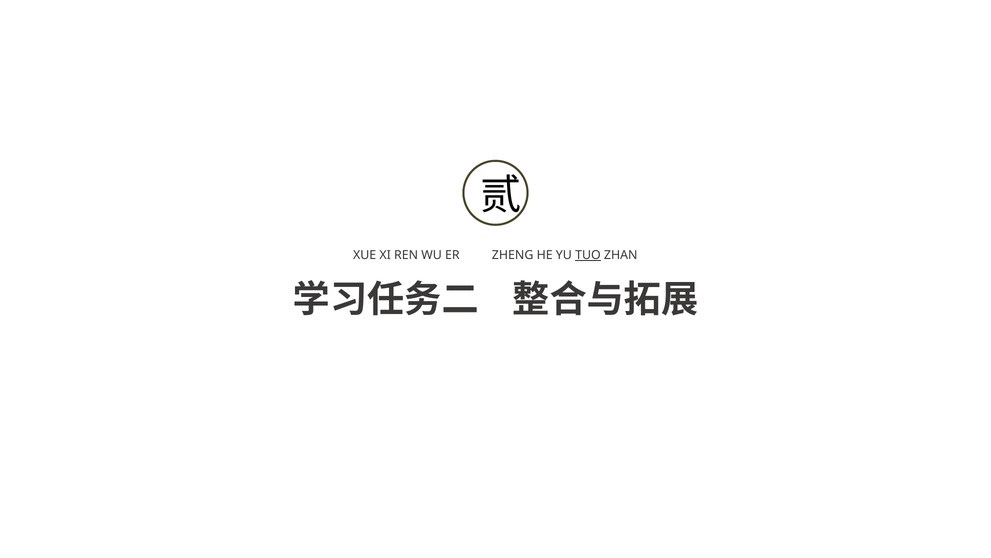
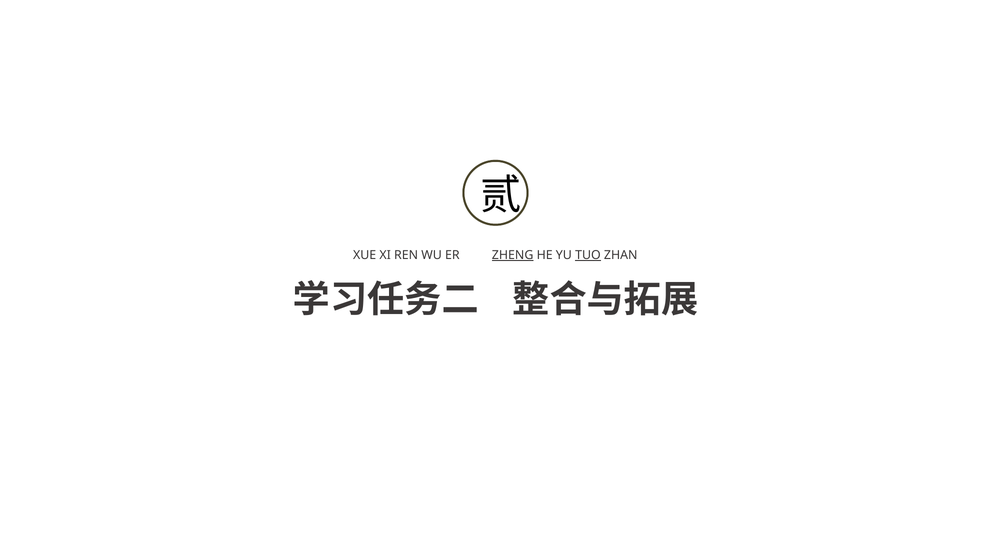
ZHENG underline: none -> present
